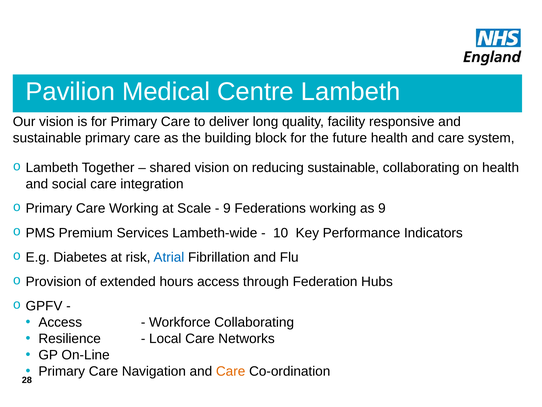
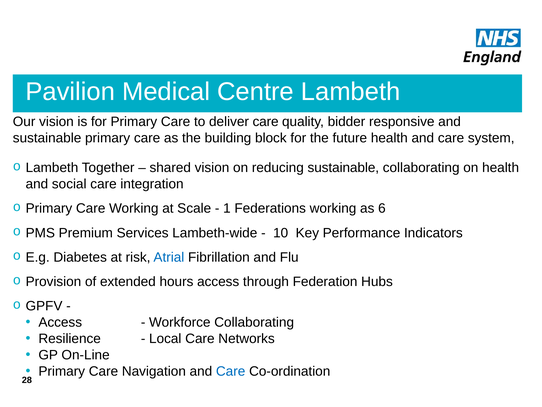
deliver long: long -> care
facility: facility -> bidder
9 at (227, 208): 9 -> 1
as 9: 9 -> 6
Care at (231, 371) colour: orange -> blue
